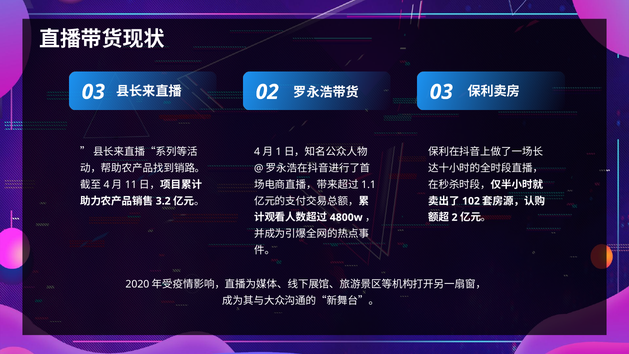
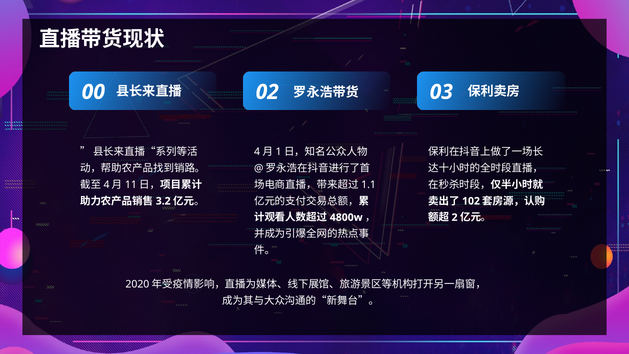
0 3: 3 -> 0
